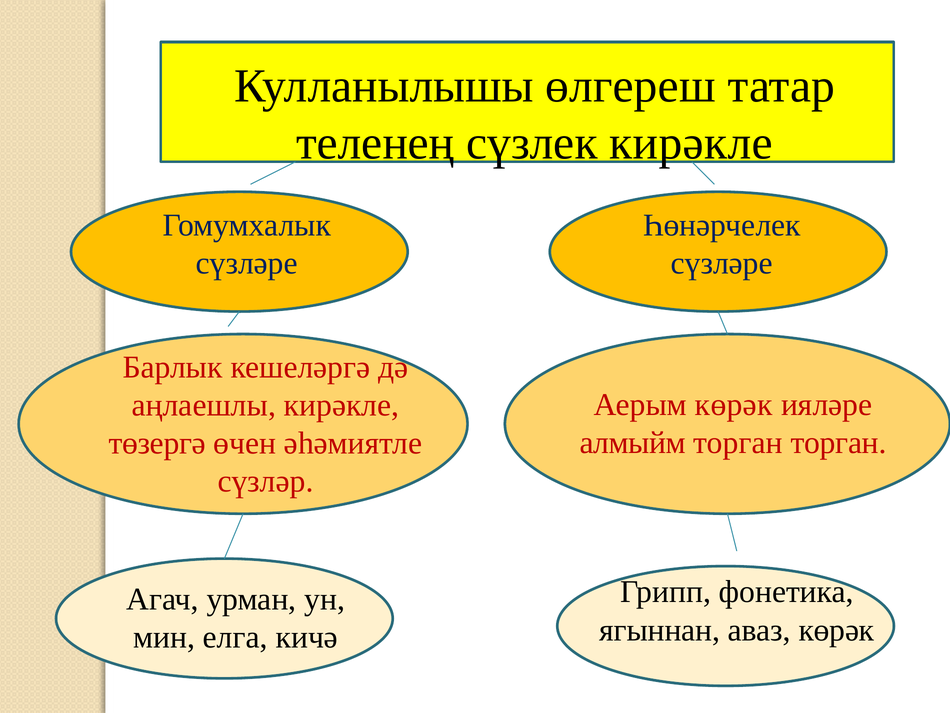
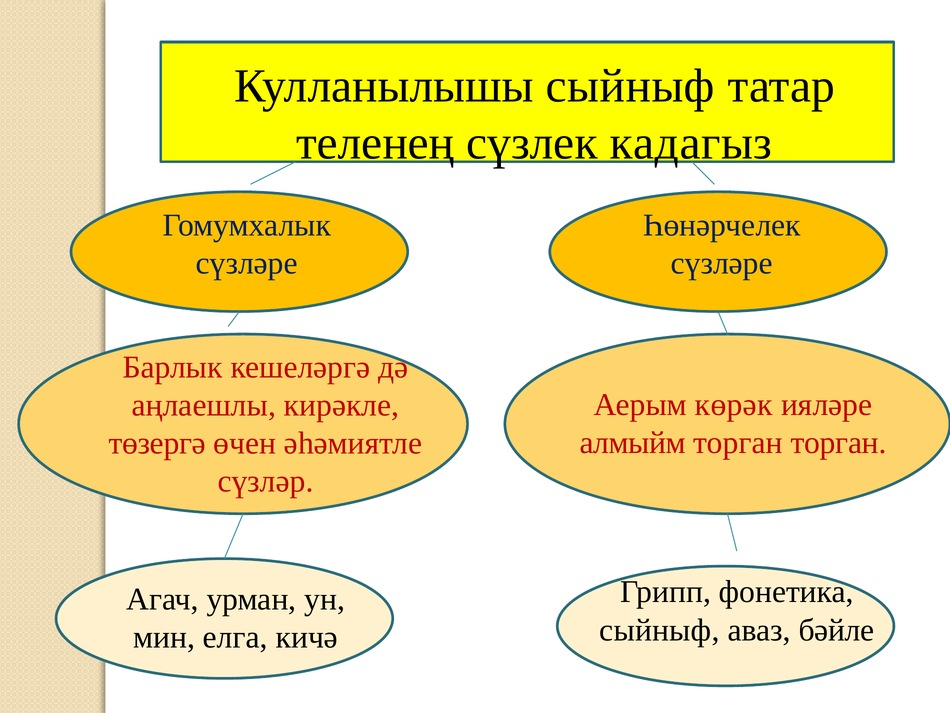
Кулланылышы өлгереш: өлгереш -> сыйныф
сүзлек кирәкле: кирәкле -> кадагыз
ягыннан at (660, 630): ягыннан -> сыйныф
аваз көрәк: көрәк -> бәйле
